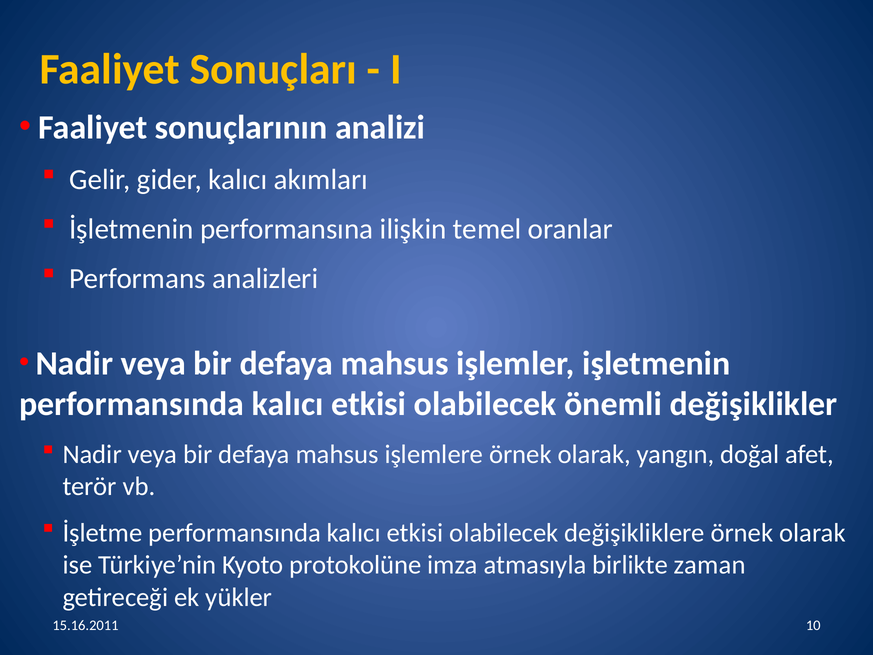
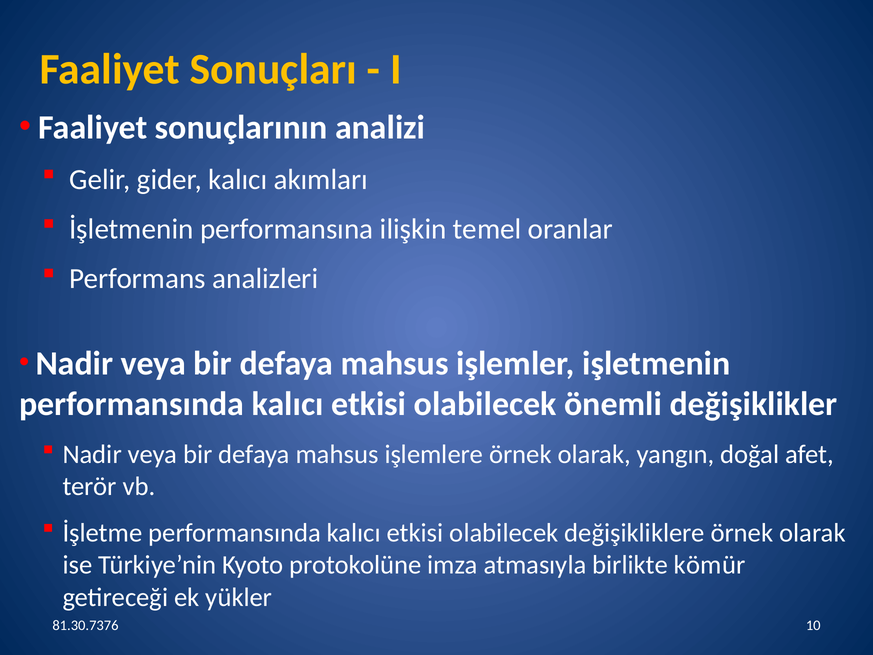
zaman: zaman -> kömür
15.16.2011: 15.16.2011 -> 81.30.7376
